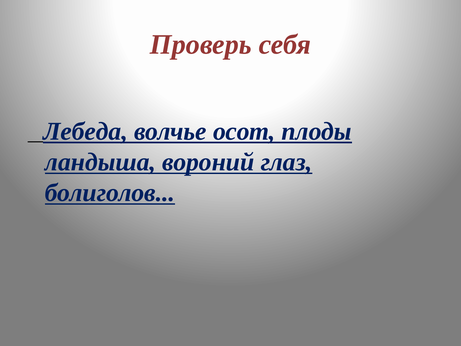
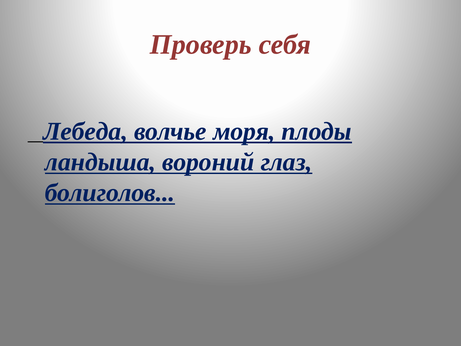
осот: осот -> моря
